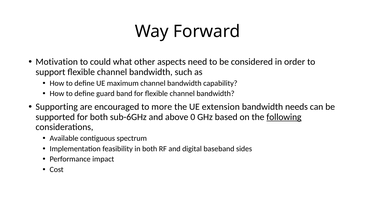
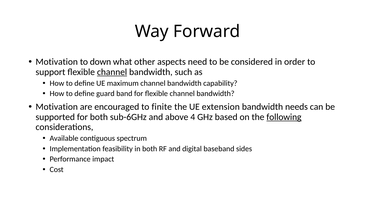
could: could -> down
channel at (112, 72) underline: none -> present
Supporting at (57, 107): Supporting -> Motivation
more: more -> finite
0: 0 -> 4
